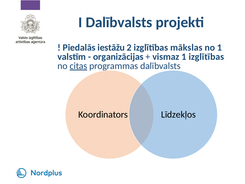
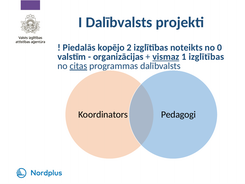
iestāžu: iestāžu -> kopējo
mākslas: mākslas -> noteikts
no 1: 1 -> 0
vismaz underline: none -> present
Līdzekļos: Līdzekļos -> Pedagogi
